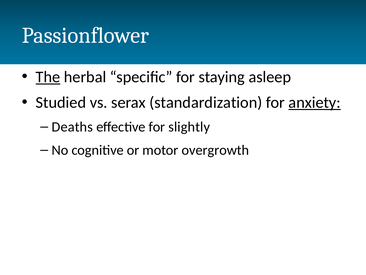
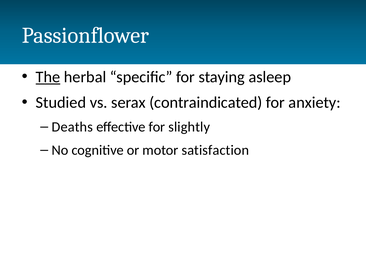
standardization: standardization -> contraindicated
anxiety underline: present -> none
overgrowth: overgrowth -> satisfaction
